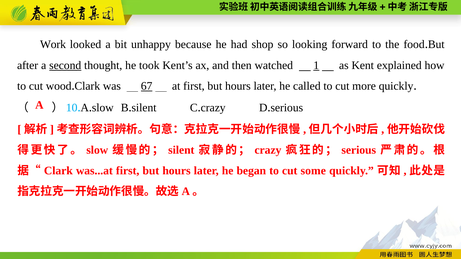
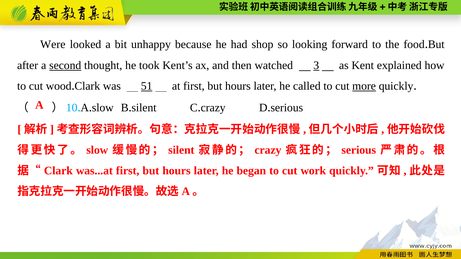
Work: Work -> Were
1: 1 -> 3
67: 67 -> 51
more underline: none -> present
some: some -> work
